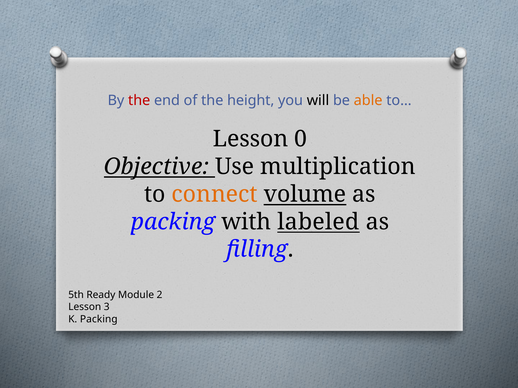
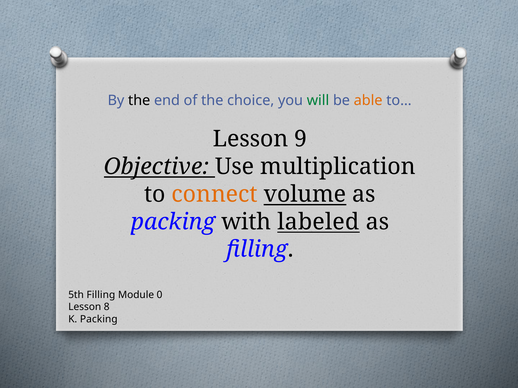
the at (139, 101) colour: red -> black
height: height -> choice
will colour: black -> green
0: 0 -> 9
5th Ready: Ready -> Filling
2: 2 -> 0
3: 3 -> 8
